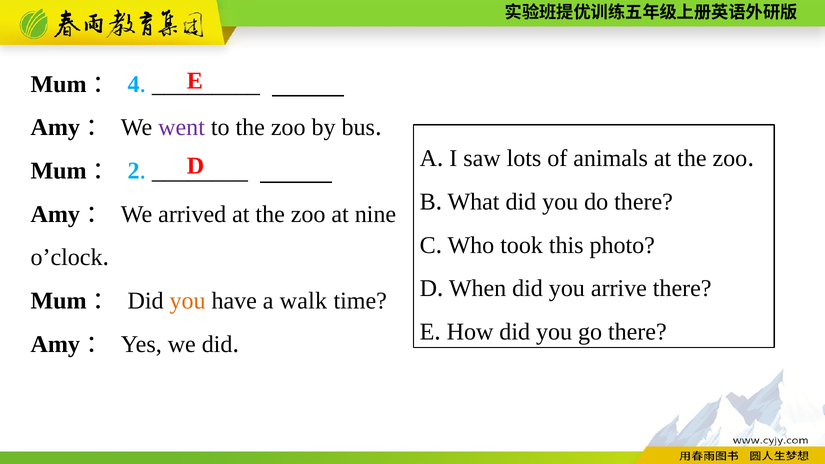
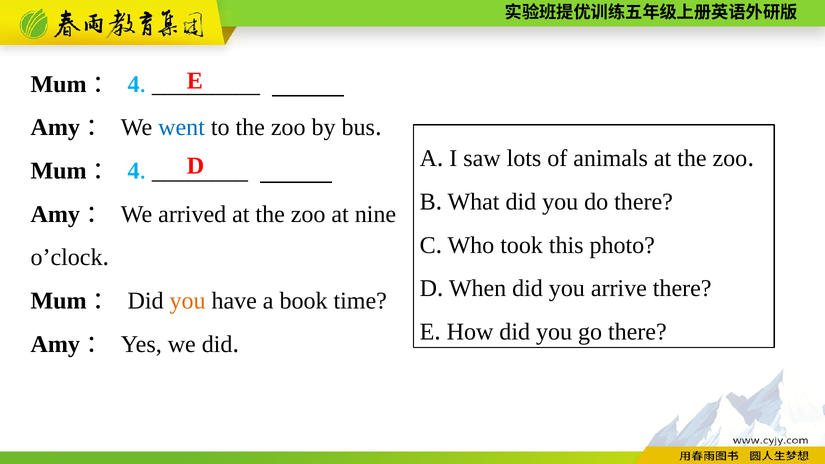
went colour: purple -> blue
2 at (134, 171): 2 -> 4
walk: walk -> book
